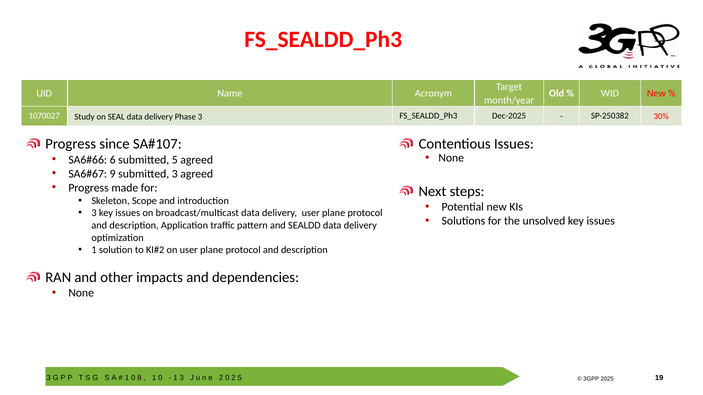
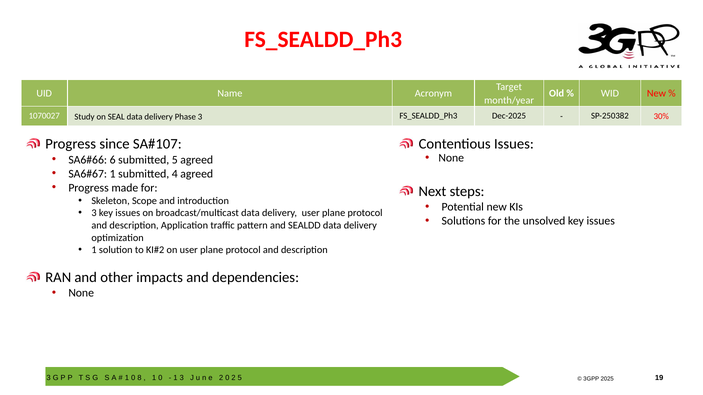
9 at (113, 174): 9 -> 1
submitted 3: 3 -> 4
